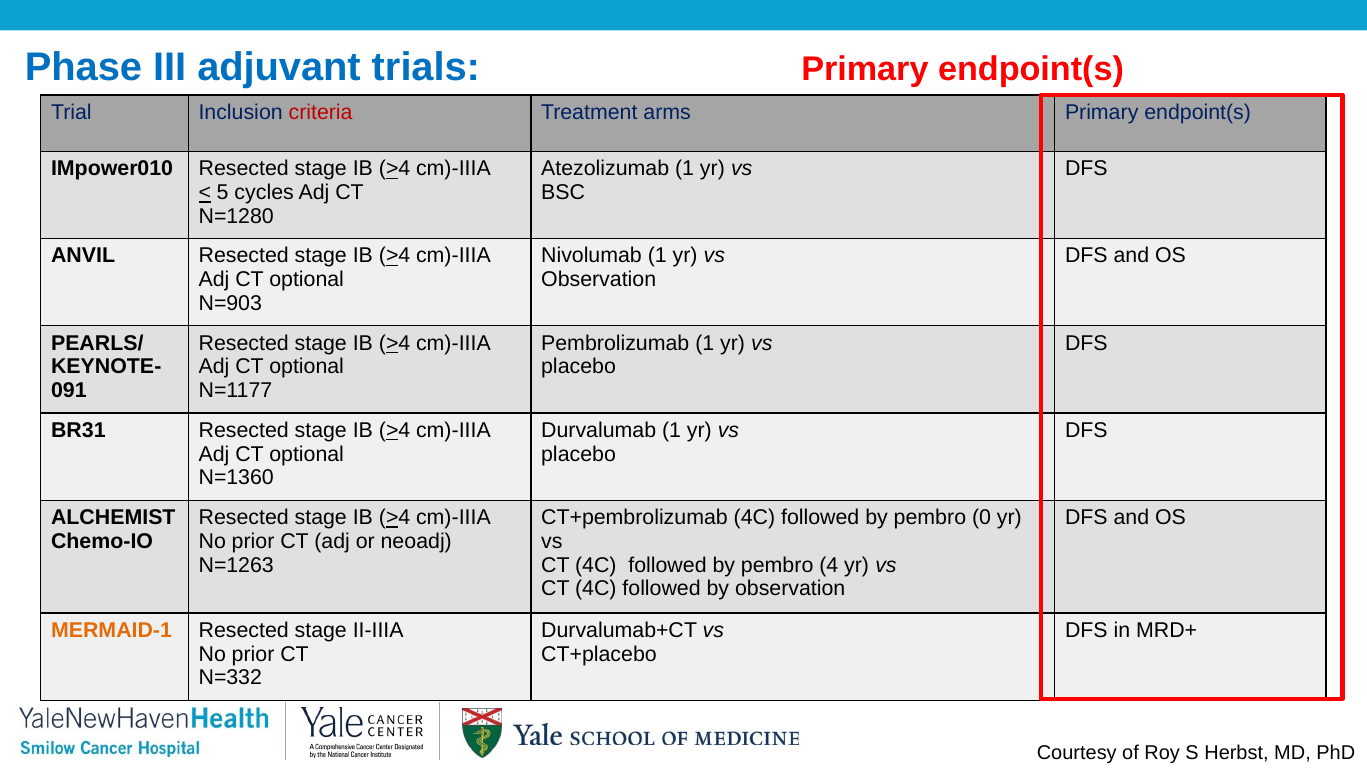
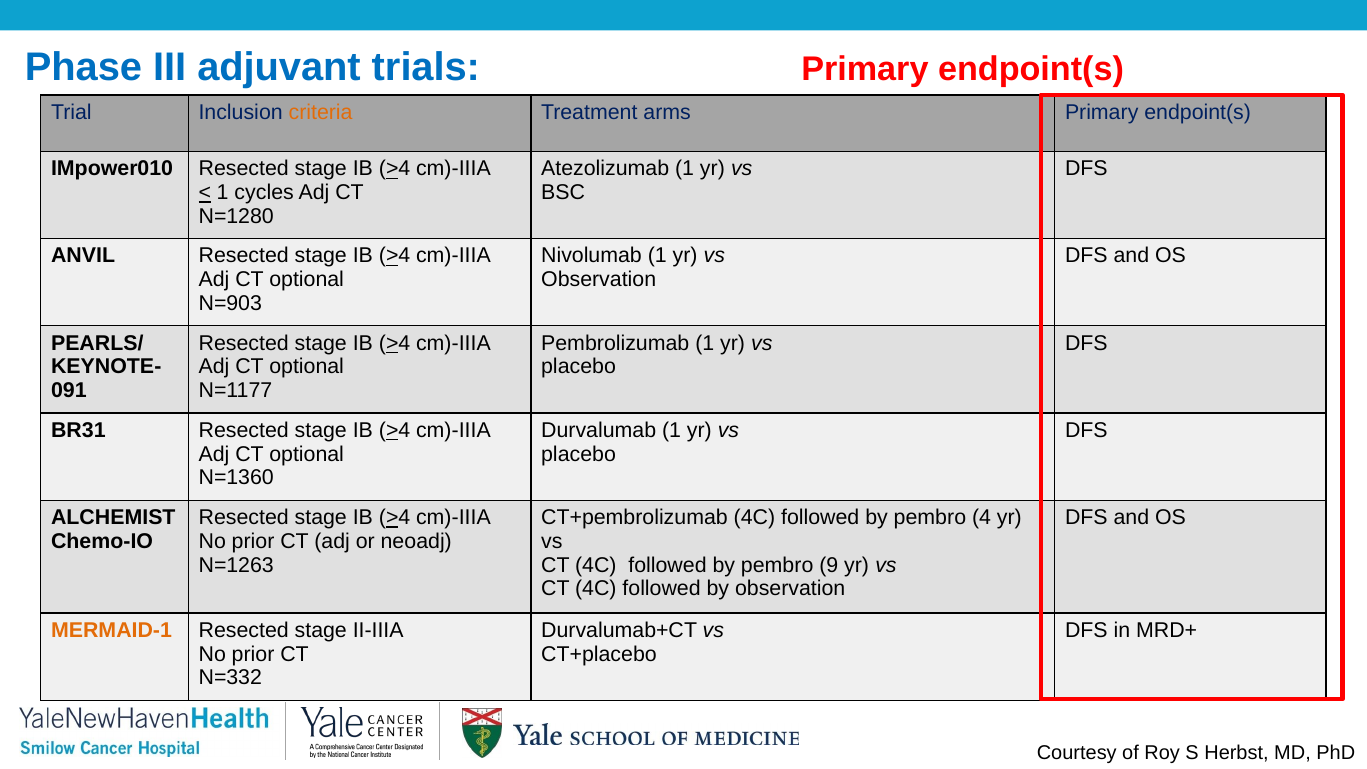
criteria colour: red -> orange
5 at (223, 192): 5 -> 1
0: 0 -> 4
4: 4 -> 9
